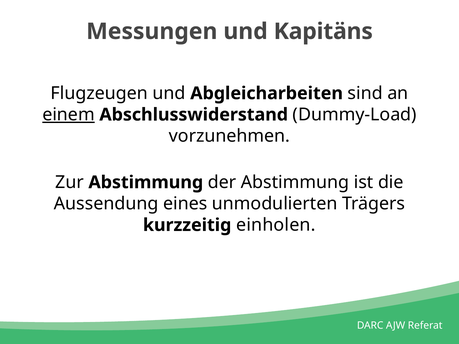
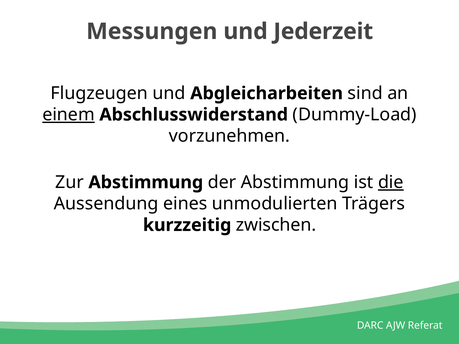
Kapitäns: Kapitäns -> Jederzeit
die underline: none -> present
einholen: einholen -> zwischen
